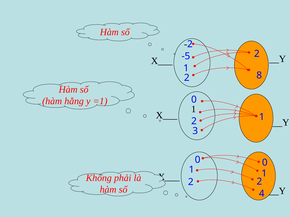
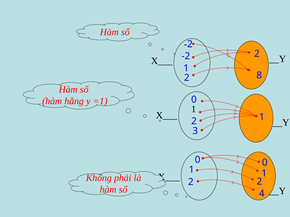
-5: -5 -> -2
